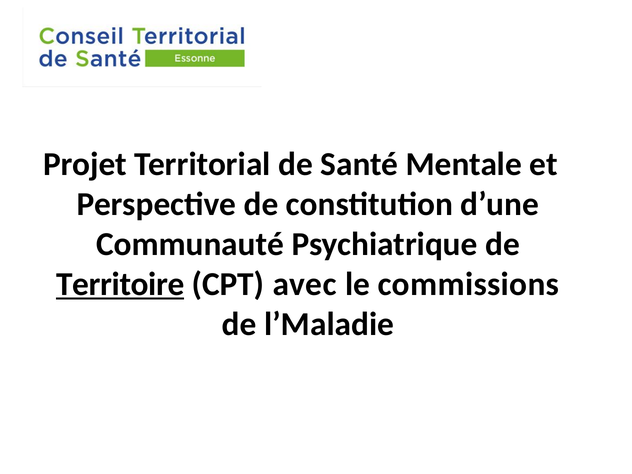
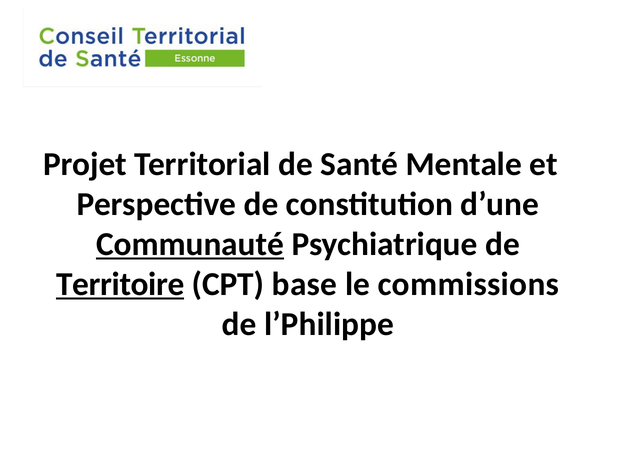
Communauté underline: none -> present
avec: avec -> base
l’Maladie: l’Maladie -> l’Philippe
